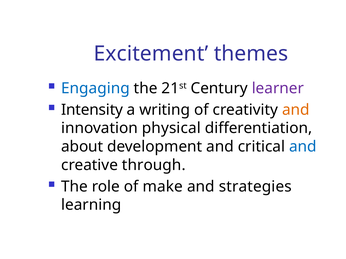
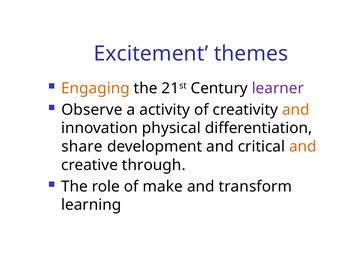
Engaging colour: blue -> orange
Intensity: Intensity -> Observe
writing: writing -> activity
about: about -> share
and at (303, 147) colour: blue -> orange
strategies: strategies -> transform
